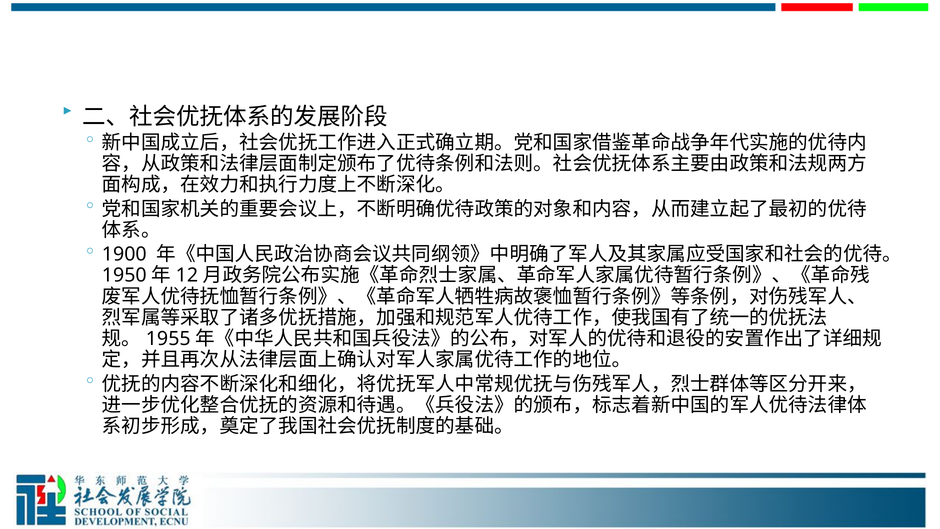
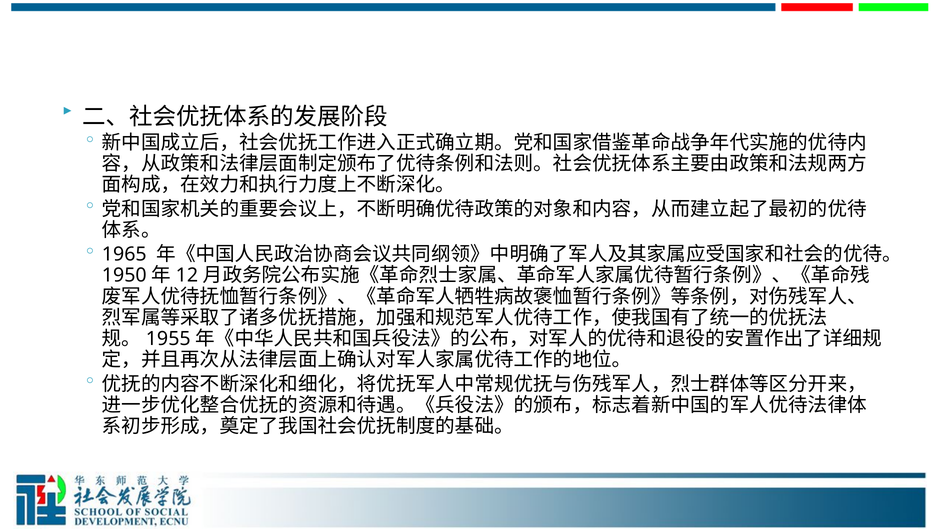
1900: 1900 -> 1965
